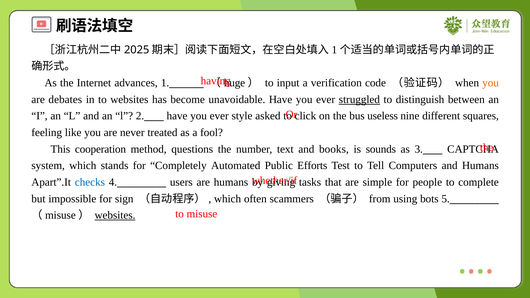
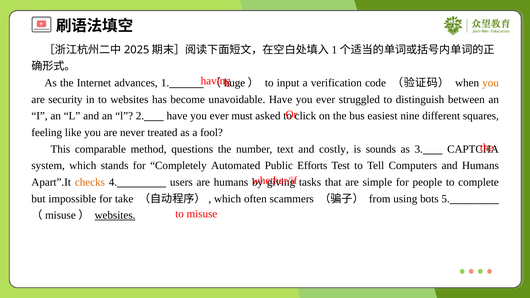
debates: debates -> security
struggled underline: present -> none
style: style -> must
useless: useless -> easiest
cooperation: cooperation -> comparable
books: books -> costly
checks colour: blue -> orange
sign: sign -> take
